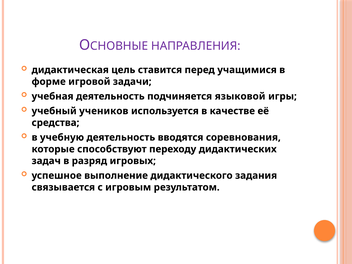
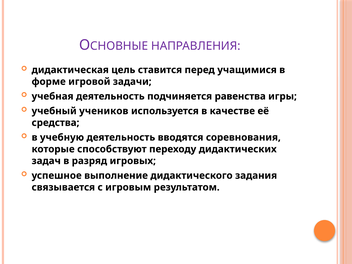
языковой: языковой -> равенства
